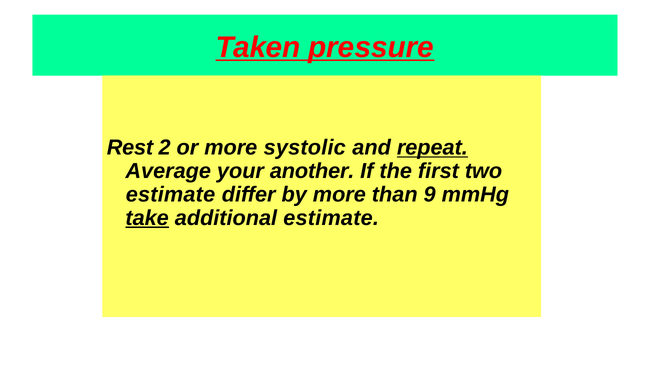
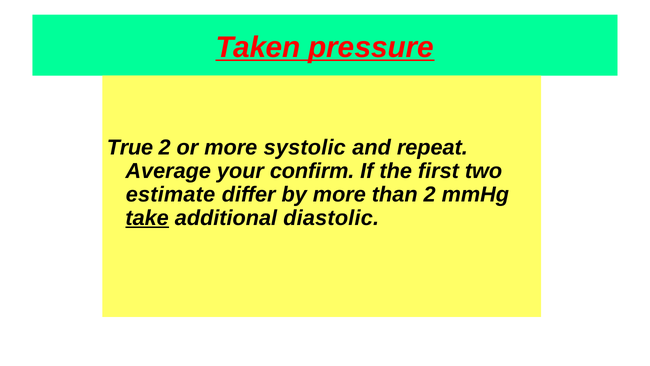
Rest: Rest -> True
repeat underline: present -> none
another: another -> confirm
than 9: 9 -> 2
additional estimate: estimate -> diastolic
